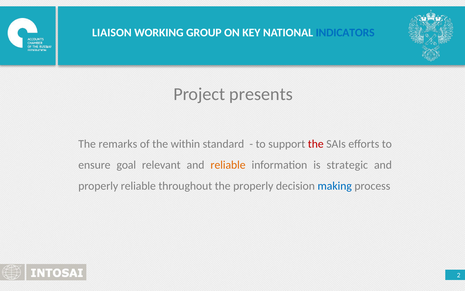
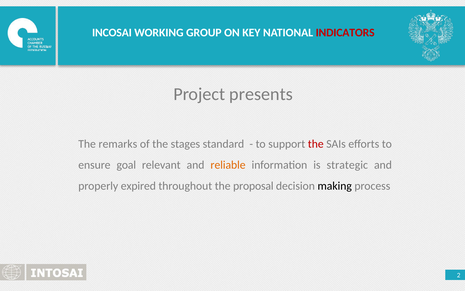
LIAISON: LIAISON -> INCOSAI
INDICATORS colour: blue -> red
within: within -> stages
properly reliable: reliable -> expired
the properly: properly -> proposal
making colour: blue -> black
